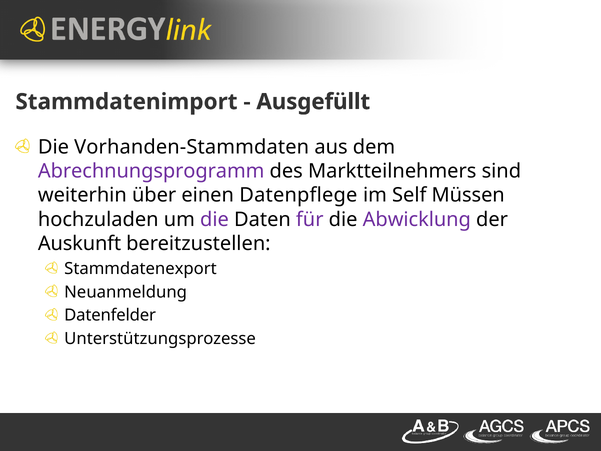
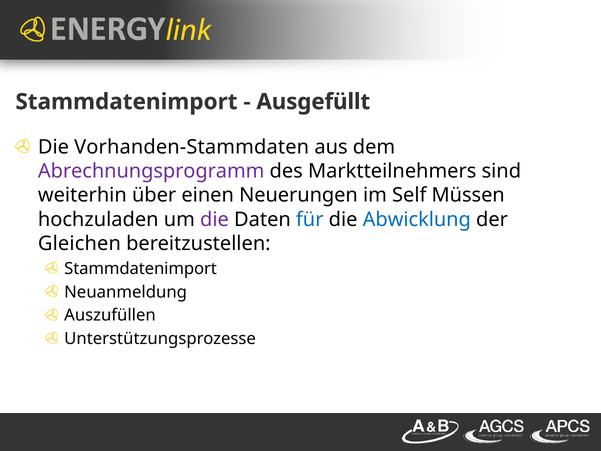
Datenpflege: Datenpflege -> Neuerungen
für colour: purple -> blue
Abwicklung colour: purple -> blue
Auskunft: Auskunft -> Gleichen
Stammdatenexport at (140, 268): Stammdatenexport -> Stammdatenimport
Datenfelder: Datenfelder -> Auszufüllen
